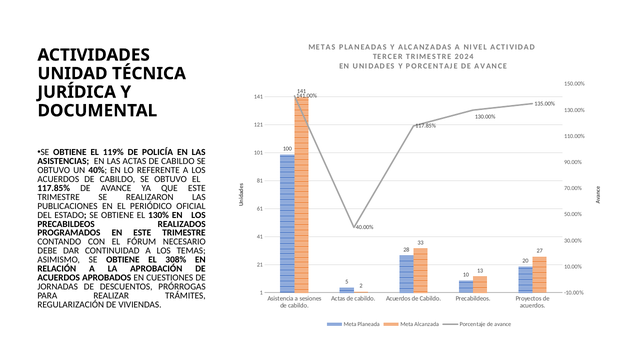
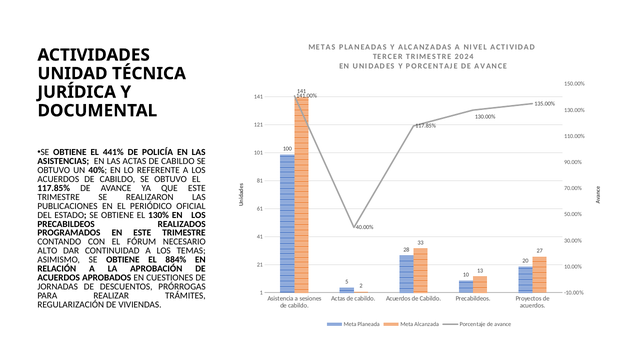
119%: 119% -> 441%
DEBE: DEBE -> ALTO
308%: 308% -> 884%
